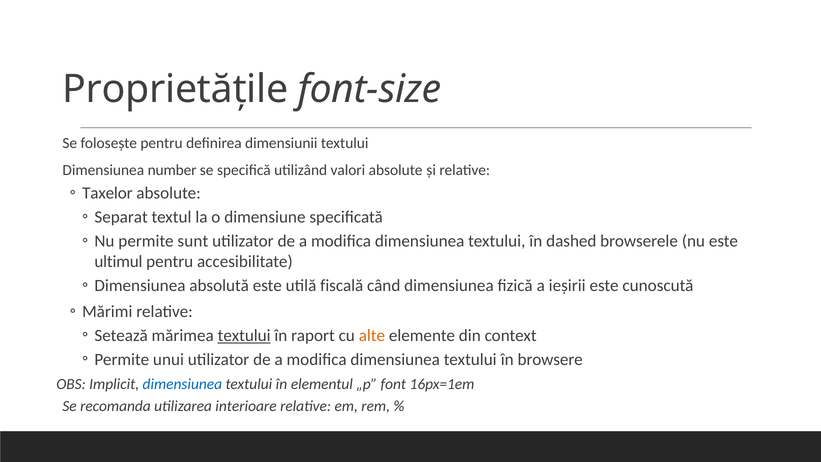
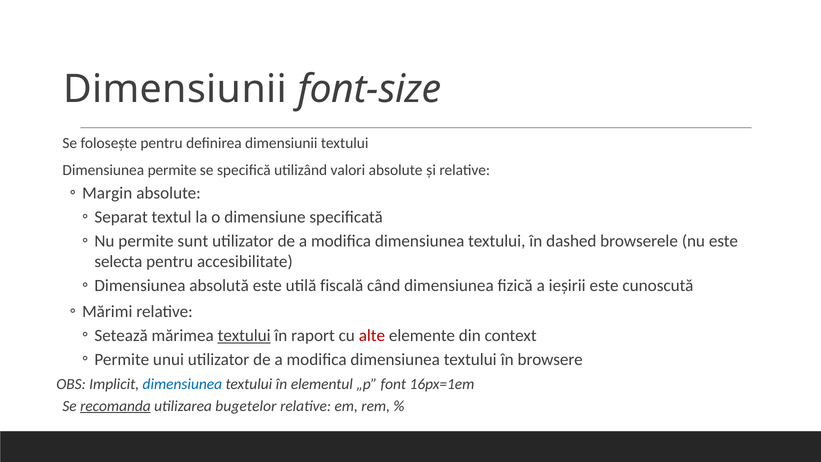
Proprietățile at (175, 89): Proprietățile -> Dimensiunii
Dimensiunea number: number -> permite
Taxelor: Taxelor -> Margin
ultimul: ultimul -> selecta
alte colour: orange -> red
recomanda underline: none -> present
interioare: interioare -> bugetelor
